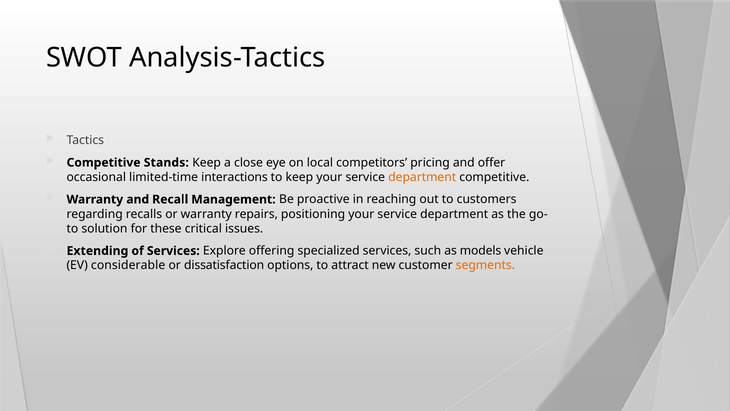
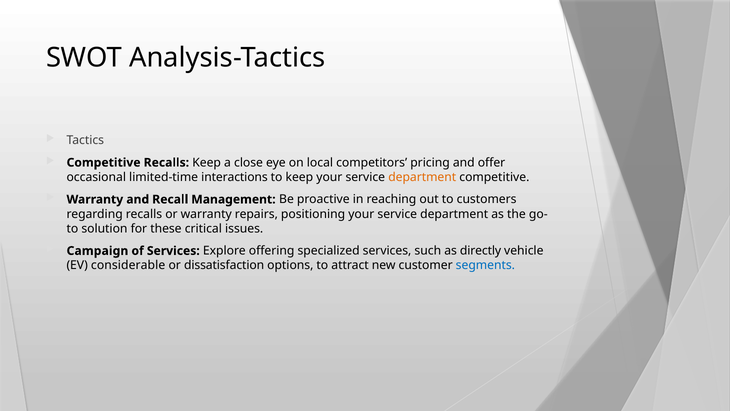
Competitive Stands: Stands -> Recalls
Extending: Extending -> Campaign
models: models -> directly
segments colour: orange -> blue
